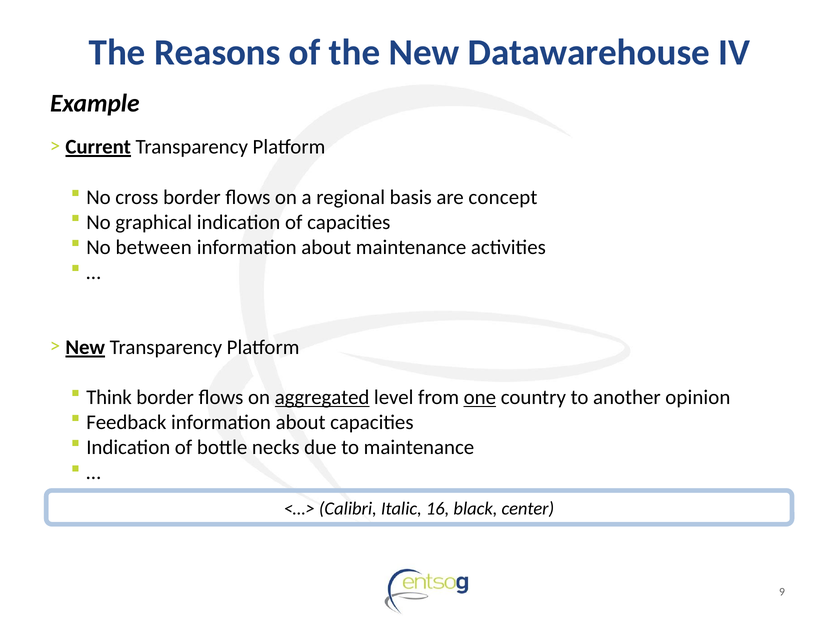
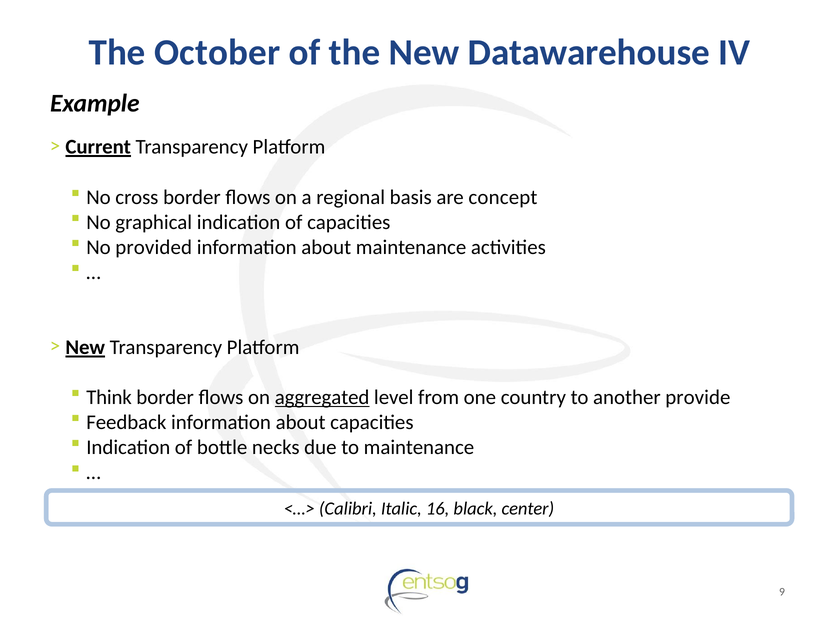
Reasons: Reasons -> October
between: between -> provided
one underline: present -> none
opinion: opinion -> provide
